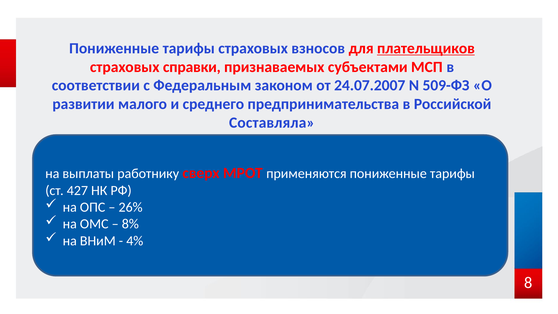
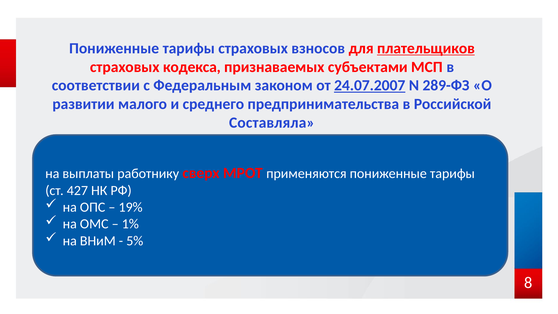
справки: справки -> кодекса
24.07.2007 underline: none -> present
509-ФЗ: 509-ФЗ -> 289-ФЗ
26%: 26% -> 19%
8%: 8% -> 1%
4%: 4% -> 5%
